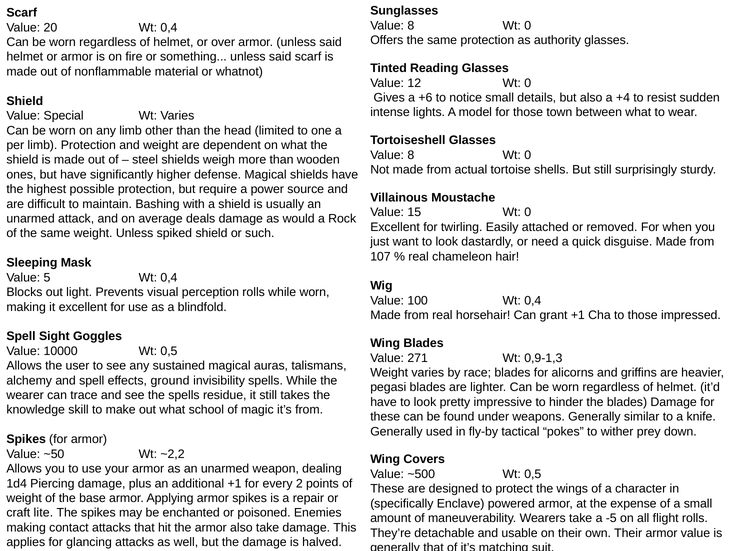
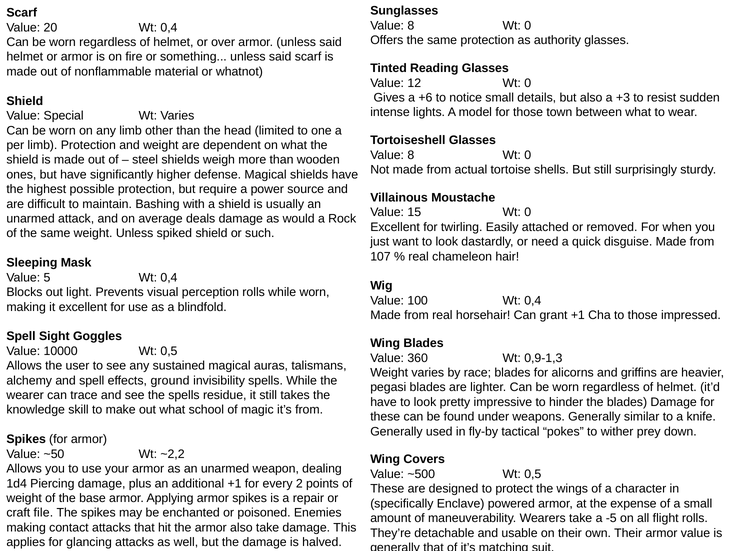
+4: +4 -> +3
271: 271 -> 360
lite: lite -> file
